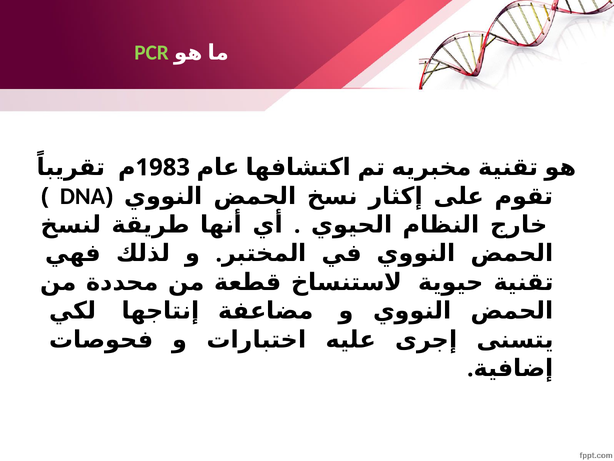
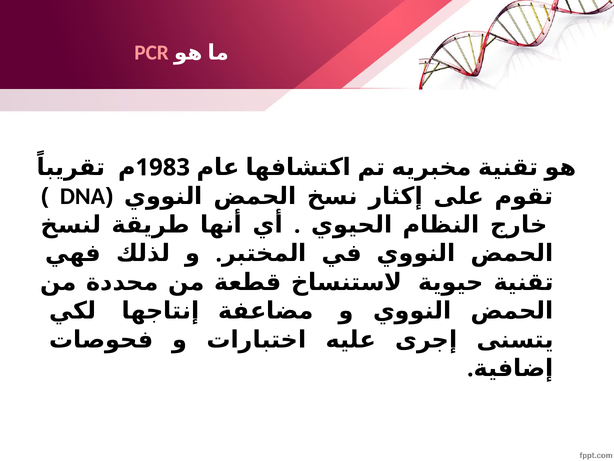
PCR colour: light green -> pink
